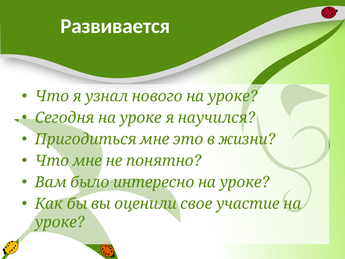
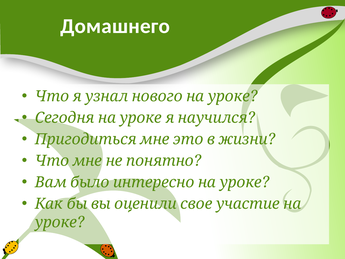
Развивается: Развивается -> Домашнего
